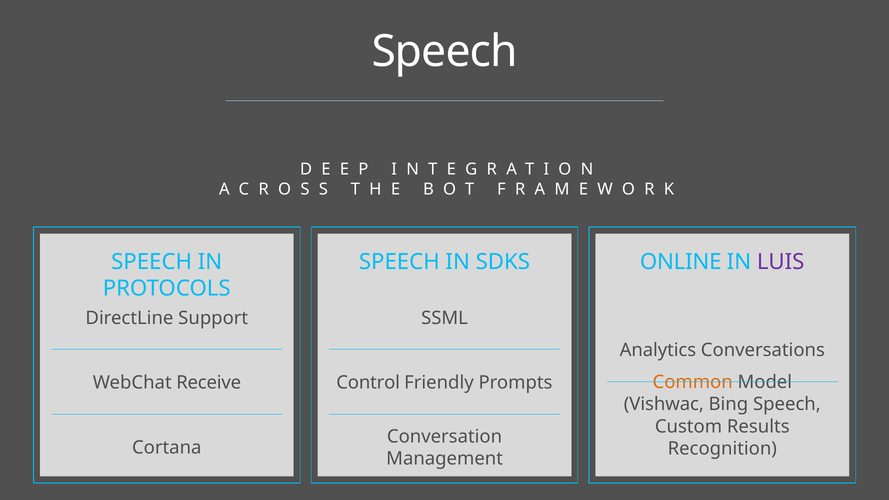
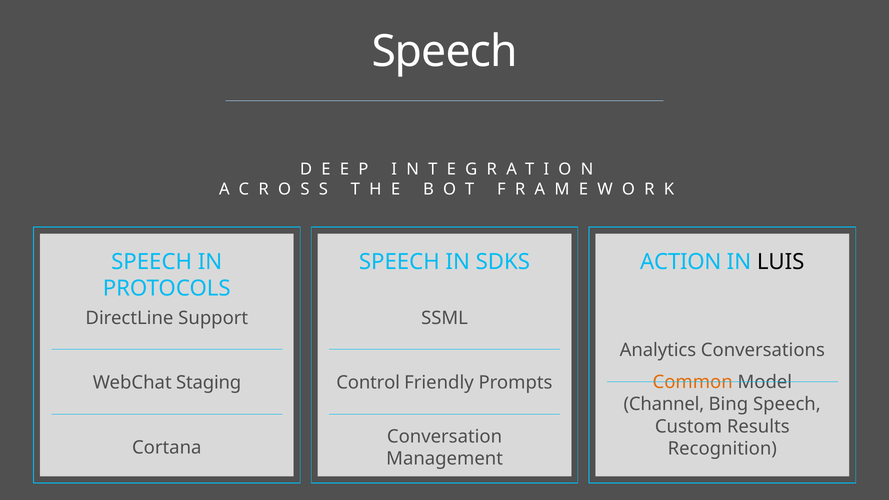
ONLINE: ONLINE -> ACTION
LUIS colour: purple -> black
Receive: Receive -> Staging
Vishwac: Vishwac -> Channel
